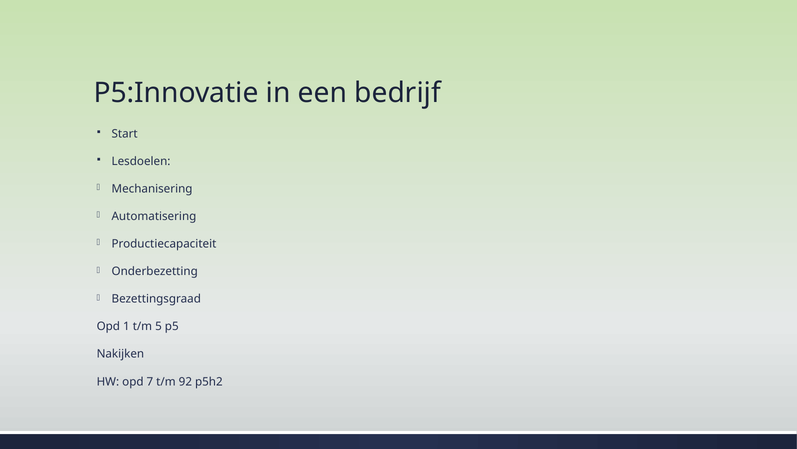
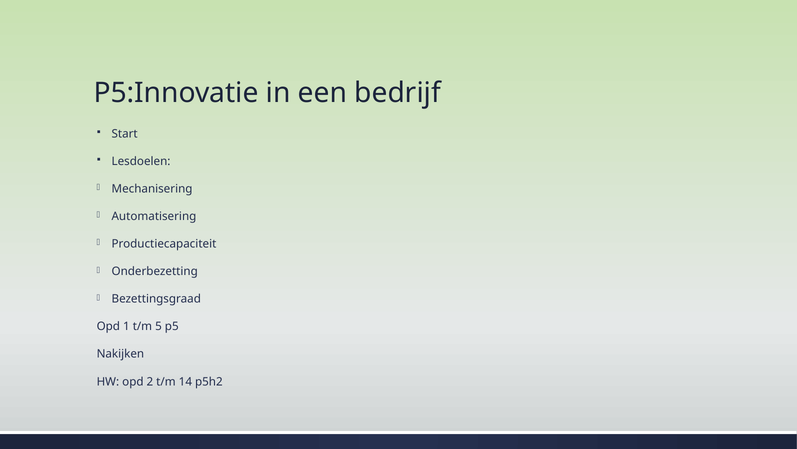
7: 7 -> 2
92: 92 -> 14
